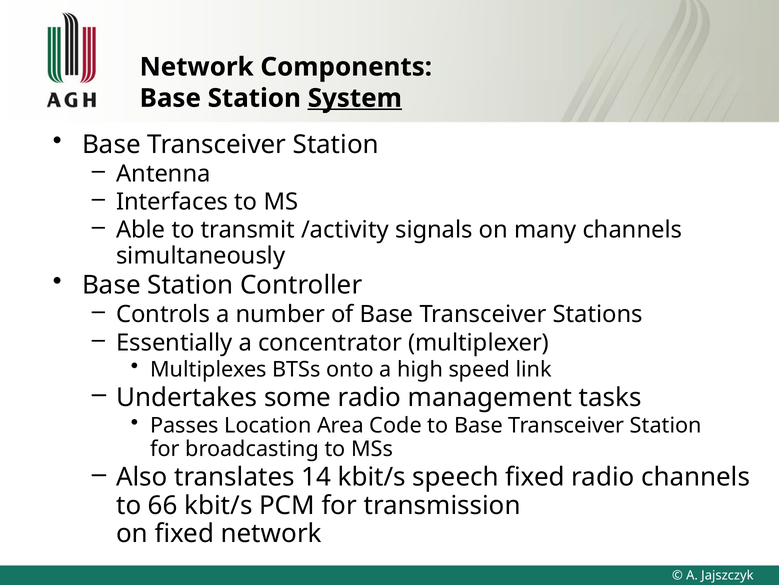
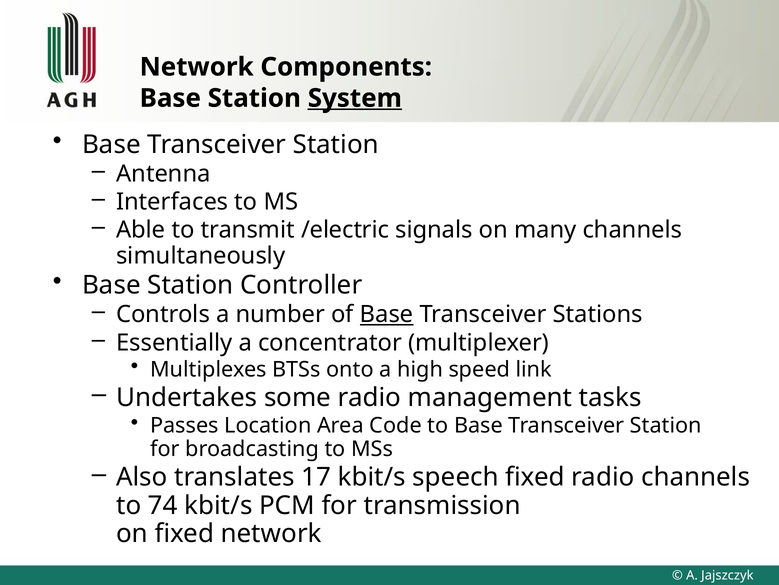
/activity: /activity -> /electric
Base at (387, 314) underline: none -> present
14: 14 -> 17
66: 66 -> 74
